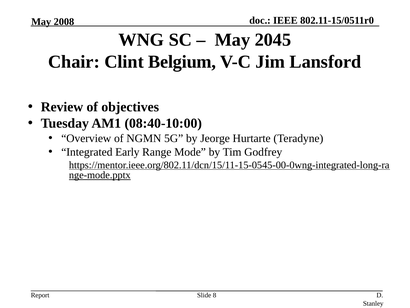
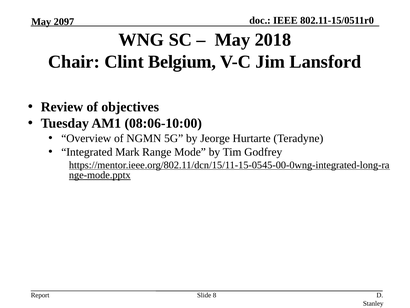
2008: 2008 -> 2097
2045: 2045 -> 2018
08:40-10:00: 08:40-10:00 -> 08:06-10:00
Early: Early -> Mark
